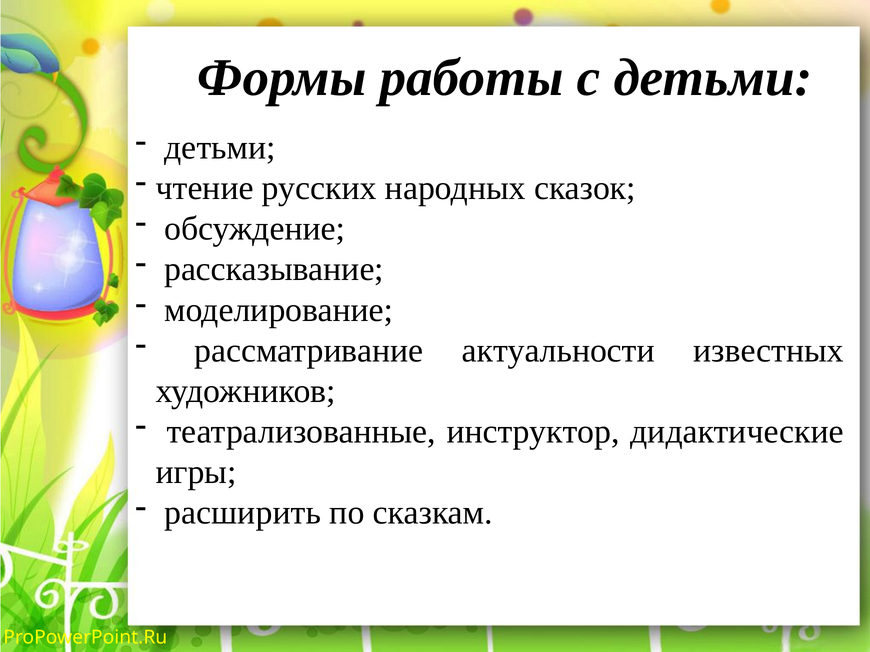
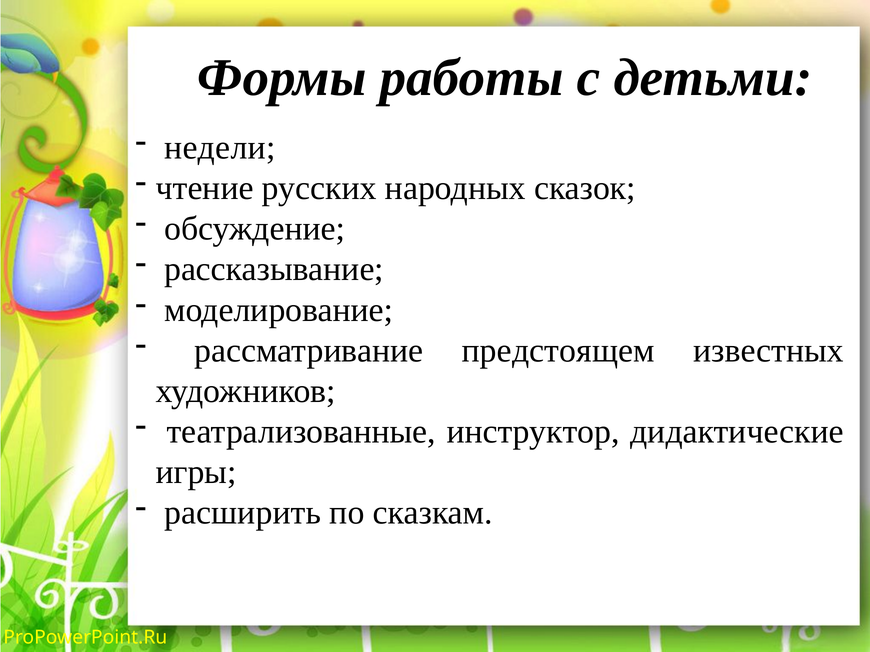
детьми at (220, 148): детьми -> недели
актуальности: актуальности -> предстоящем
